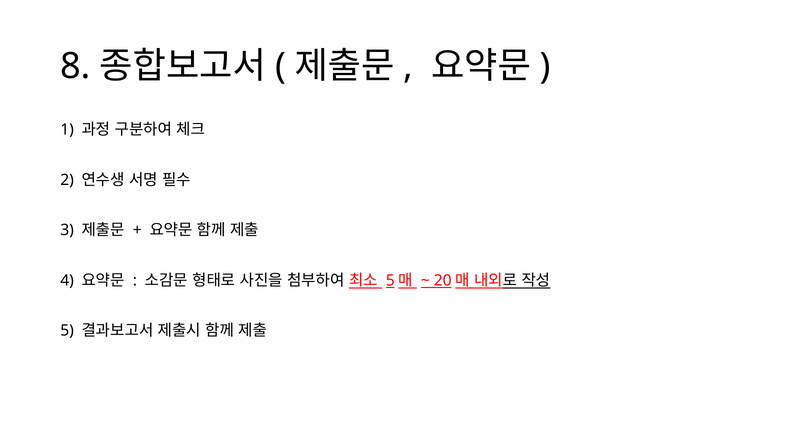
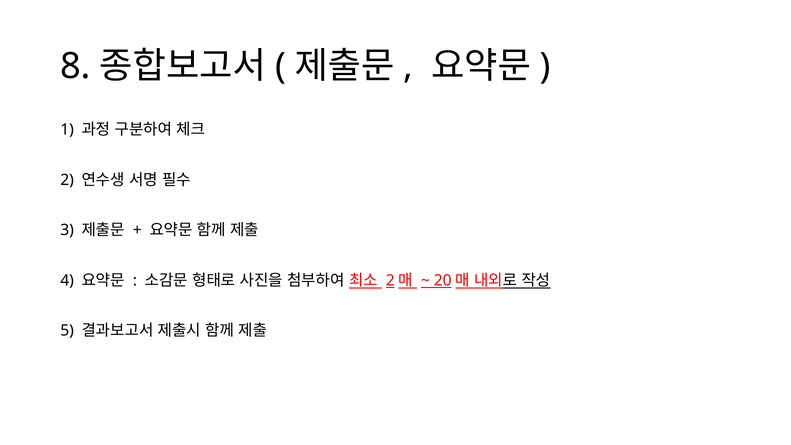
5 at (390, 280): 5 -> 2
